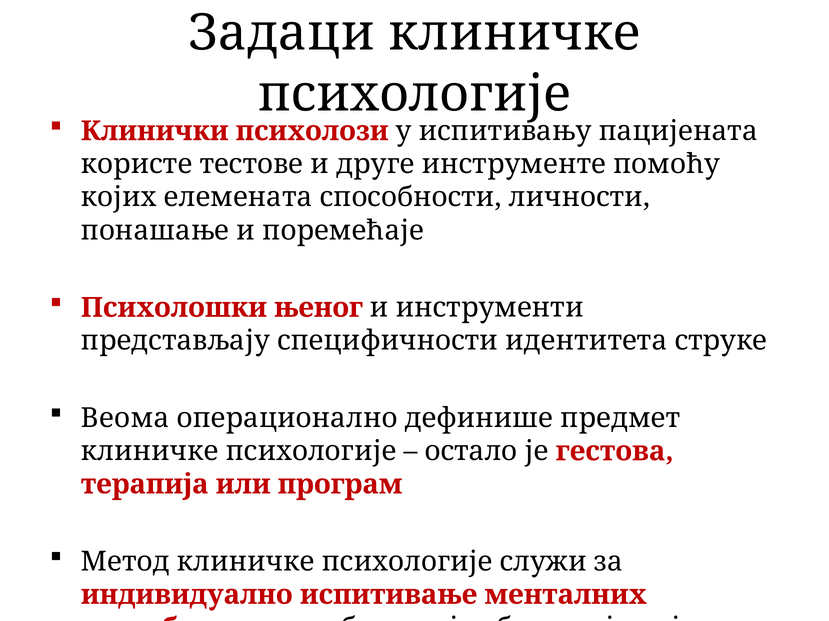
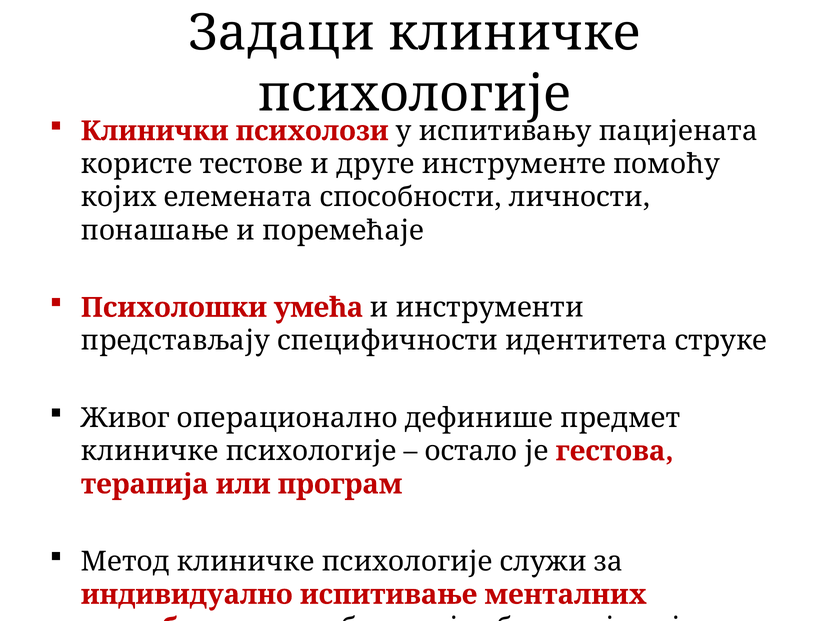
њеног: њеног -> умећа
Веома: Веома -> Живог
